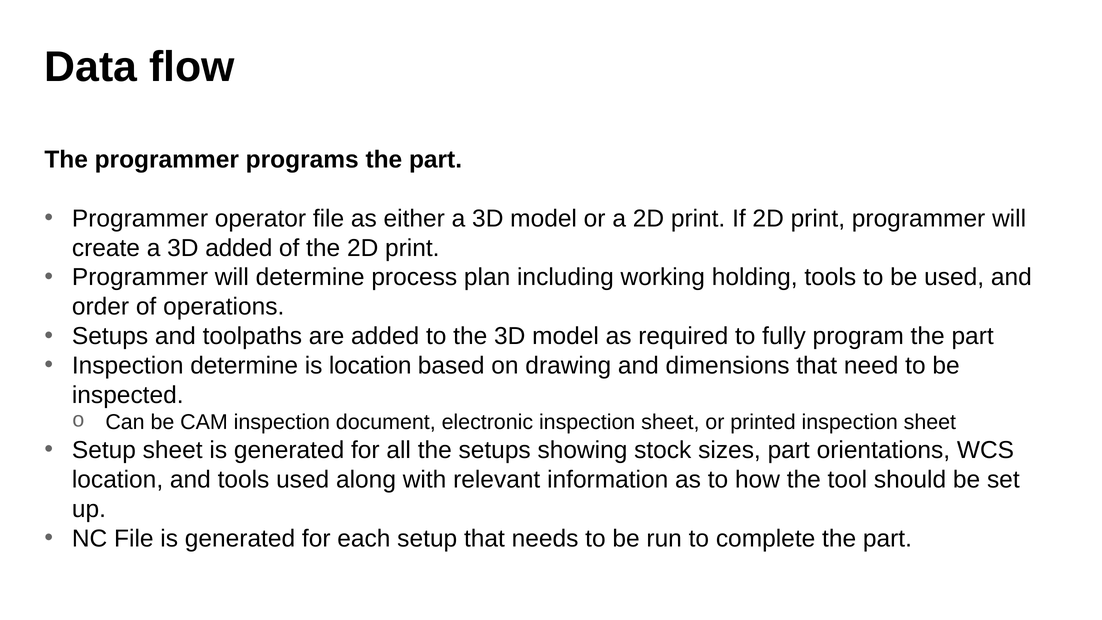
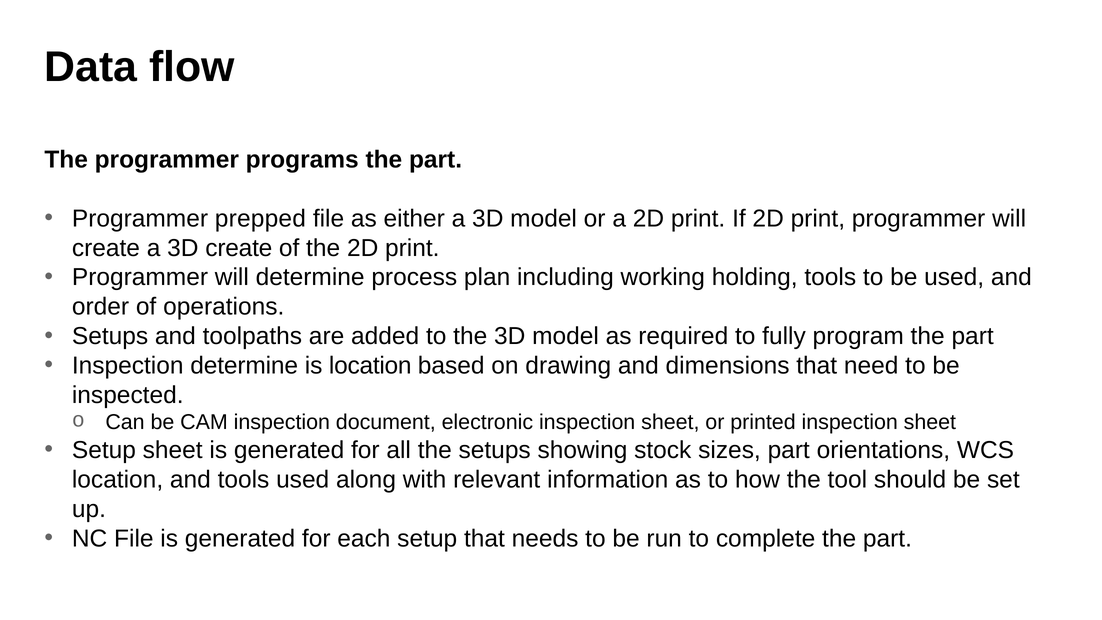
operator: operator -> prepped
3D added: added -> create
